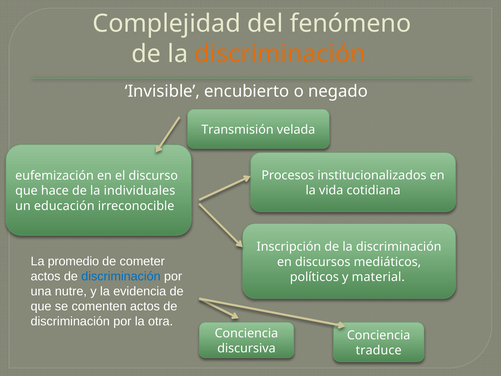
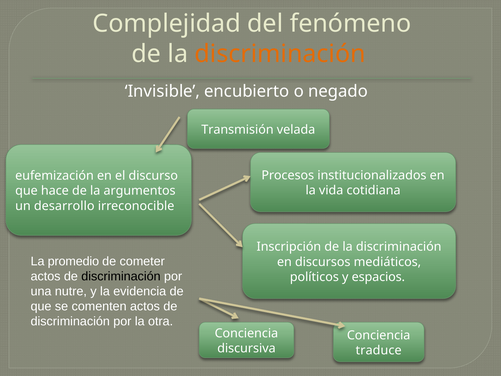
individuales: individuales -> argumentos
educación: educación -> desarrollo
discriminación at (121, 276) colour: blue -> black
material: material -> espacios
